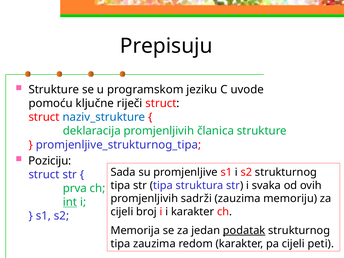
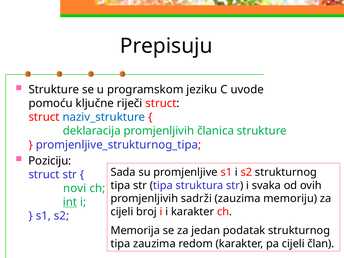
prva: prva -> novi
podatak underline: present -> none
peti: peti -> član
